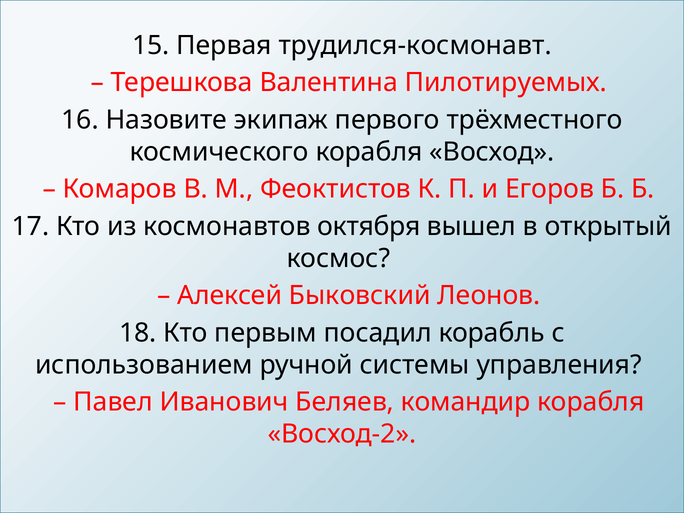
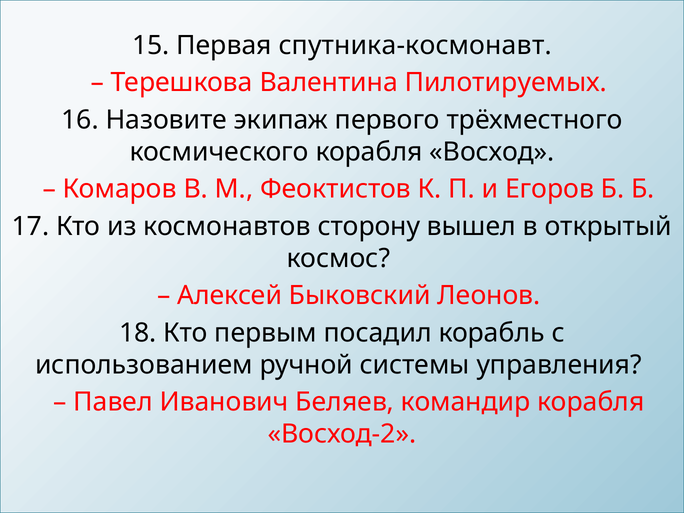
трудился-космонавт: трудился-космонавт -> спутника-космонавт
октября: октября -> сторону
